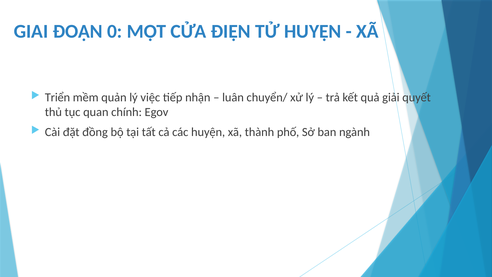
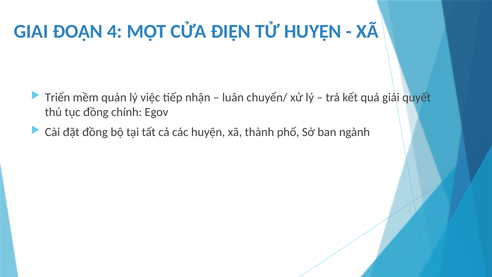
0: 0 -> 4
tục quan: quan -> đồng
